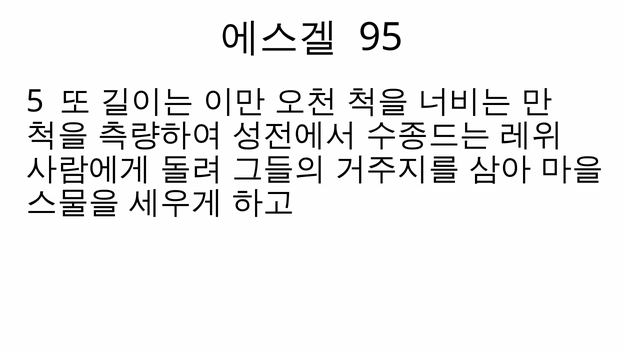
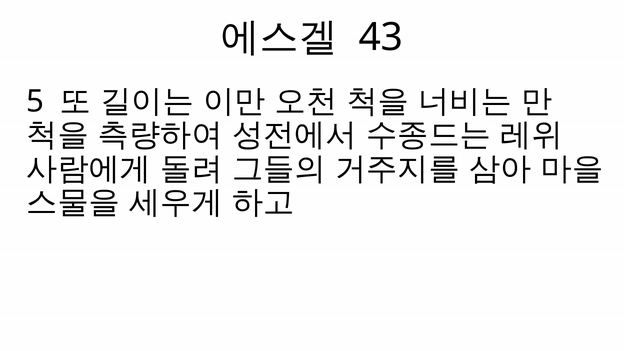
95: 95 -> 43
